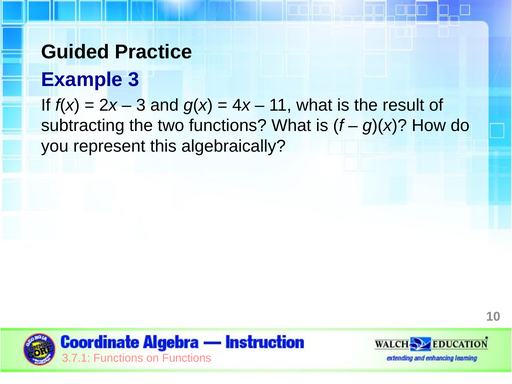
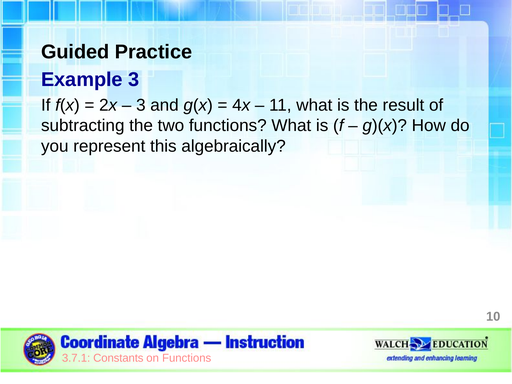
3.7.1 Functions: Functions -> Constants
